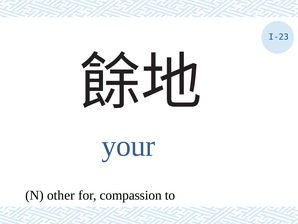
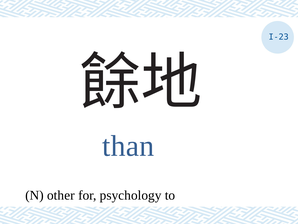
your: your -> than
compassion: compassion -> psychology
